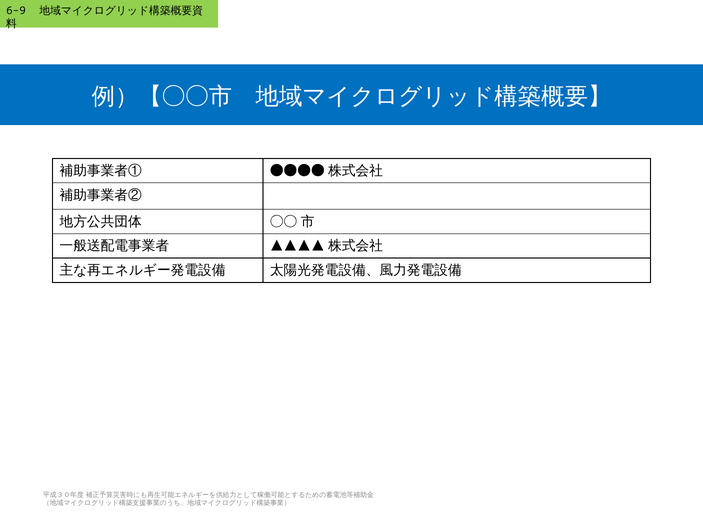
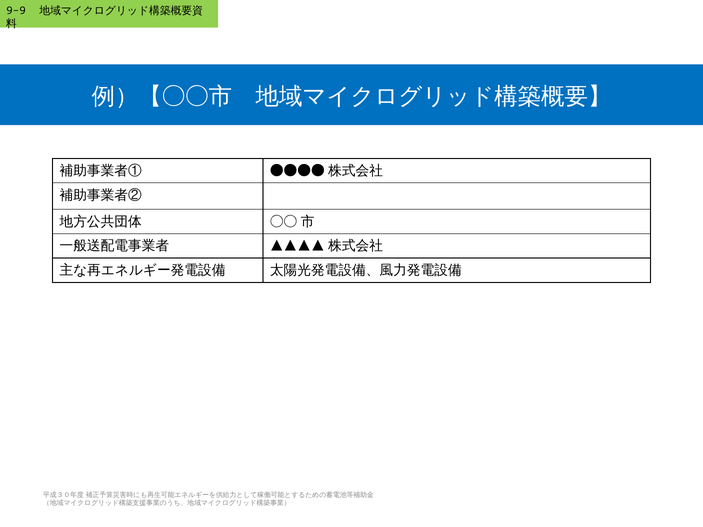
6-9: 6-9 -> 9-9
